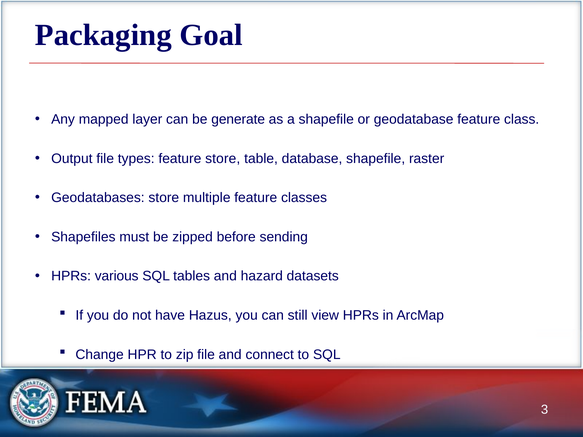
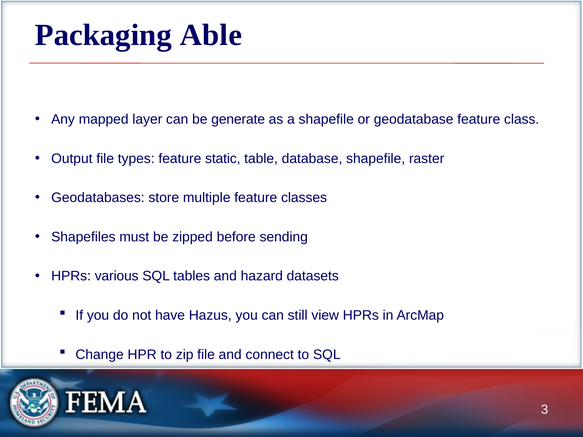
Goal: Goal -> Able
feature store: store -> static
